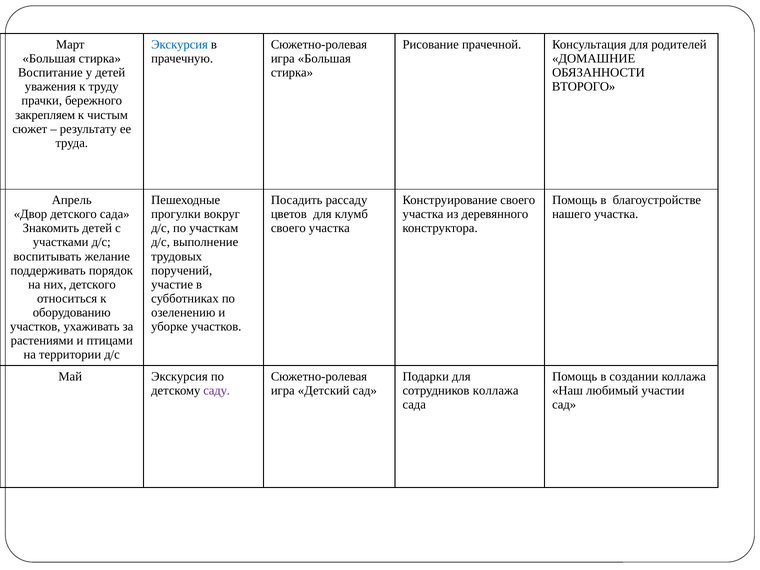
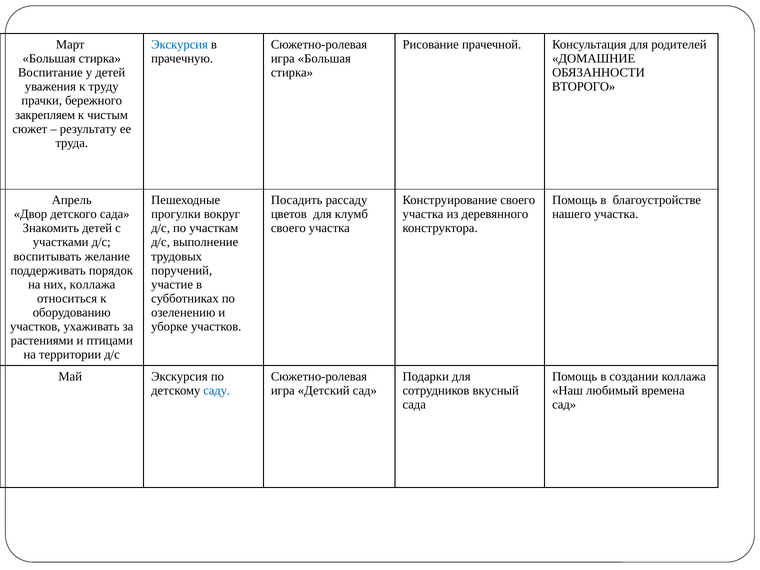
них детского: детского -> коллажа
саду colour: purple -> blue
сотрудников коллажа: коллажа -> вкусный
участии: участии -> времена
